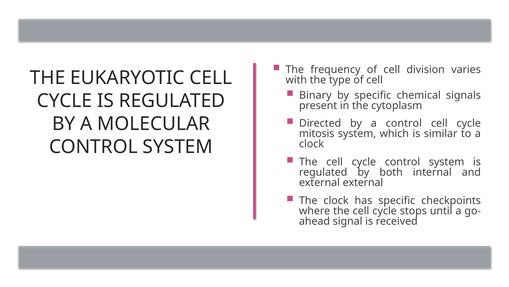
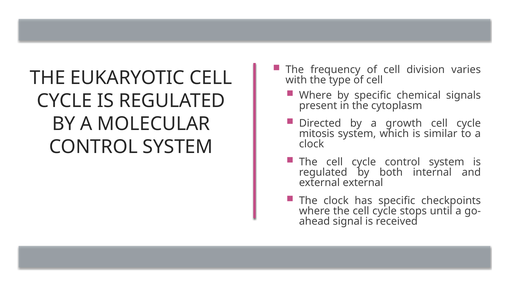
Binary at (315, 95): Binary -> Where
a control: control -> growth
